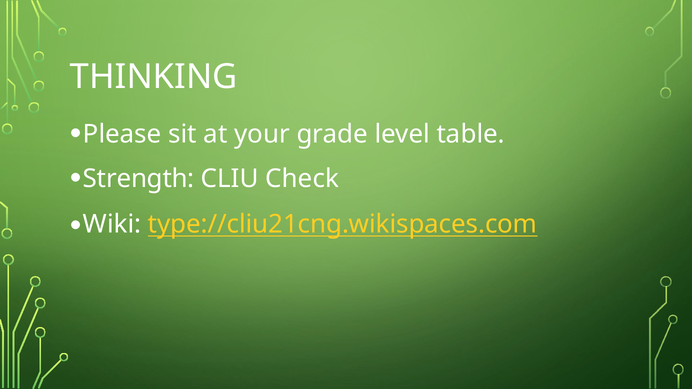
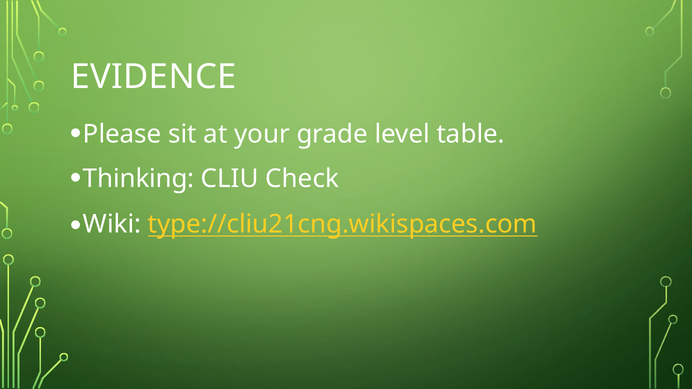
THINKING: THINKING -> EVIDENCE
Strength: Strength -> Thinking
